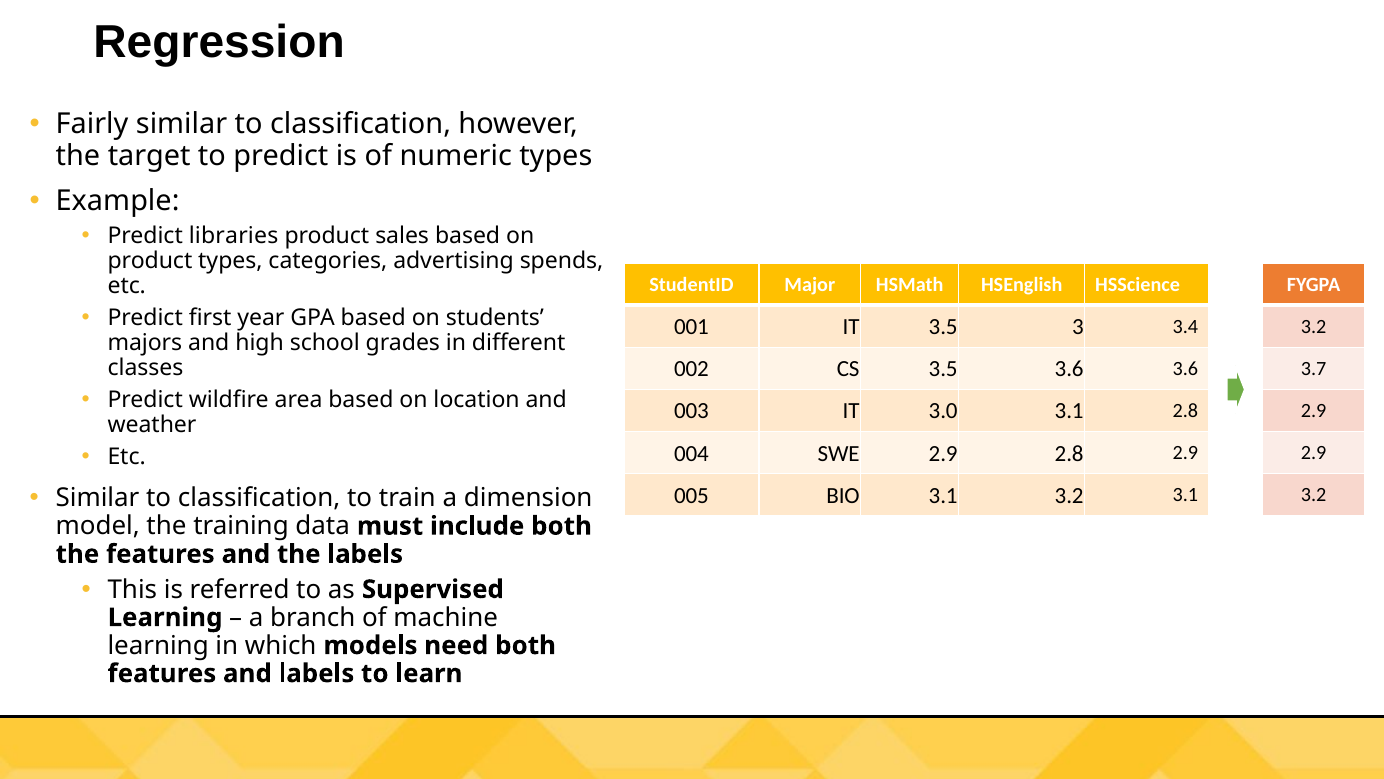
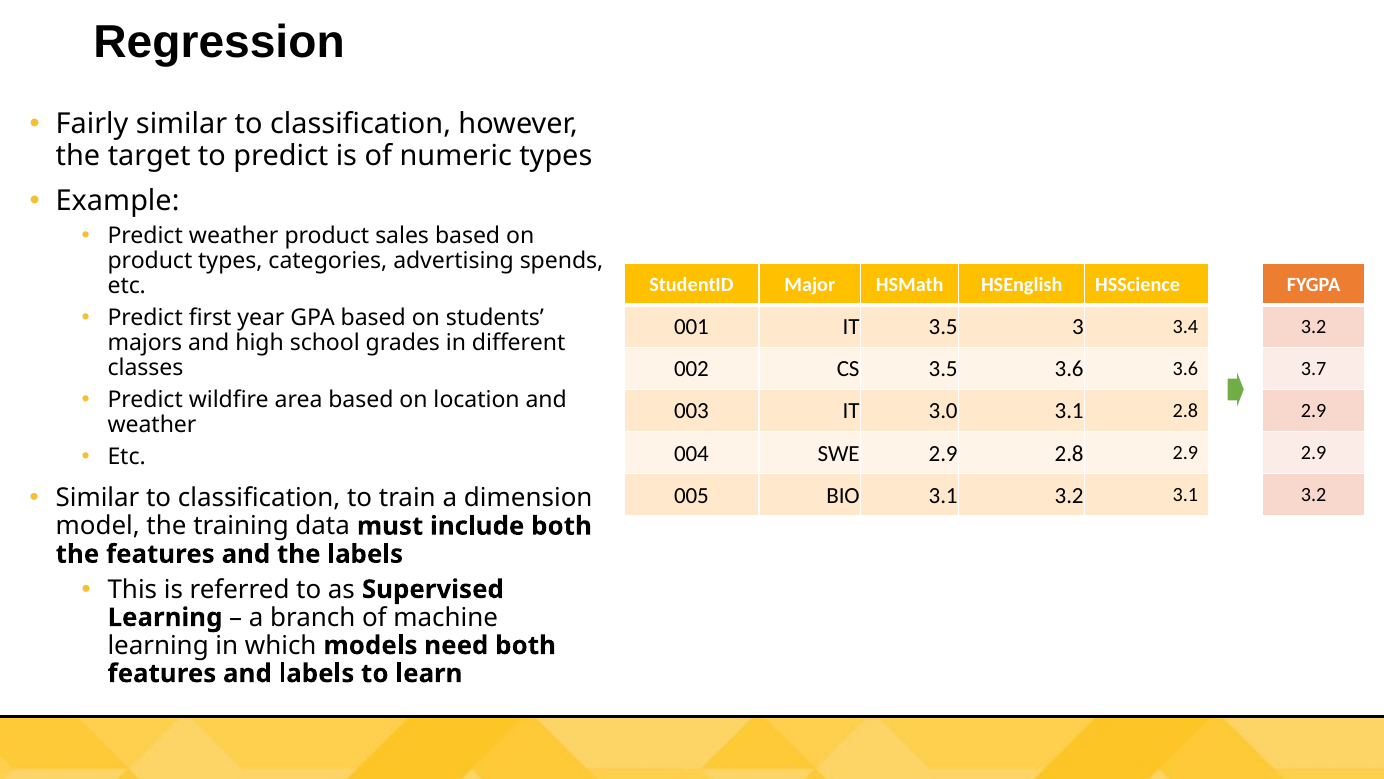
Predict libraries: libraries -> weather
